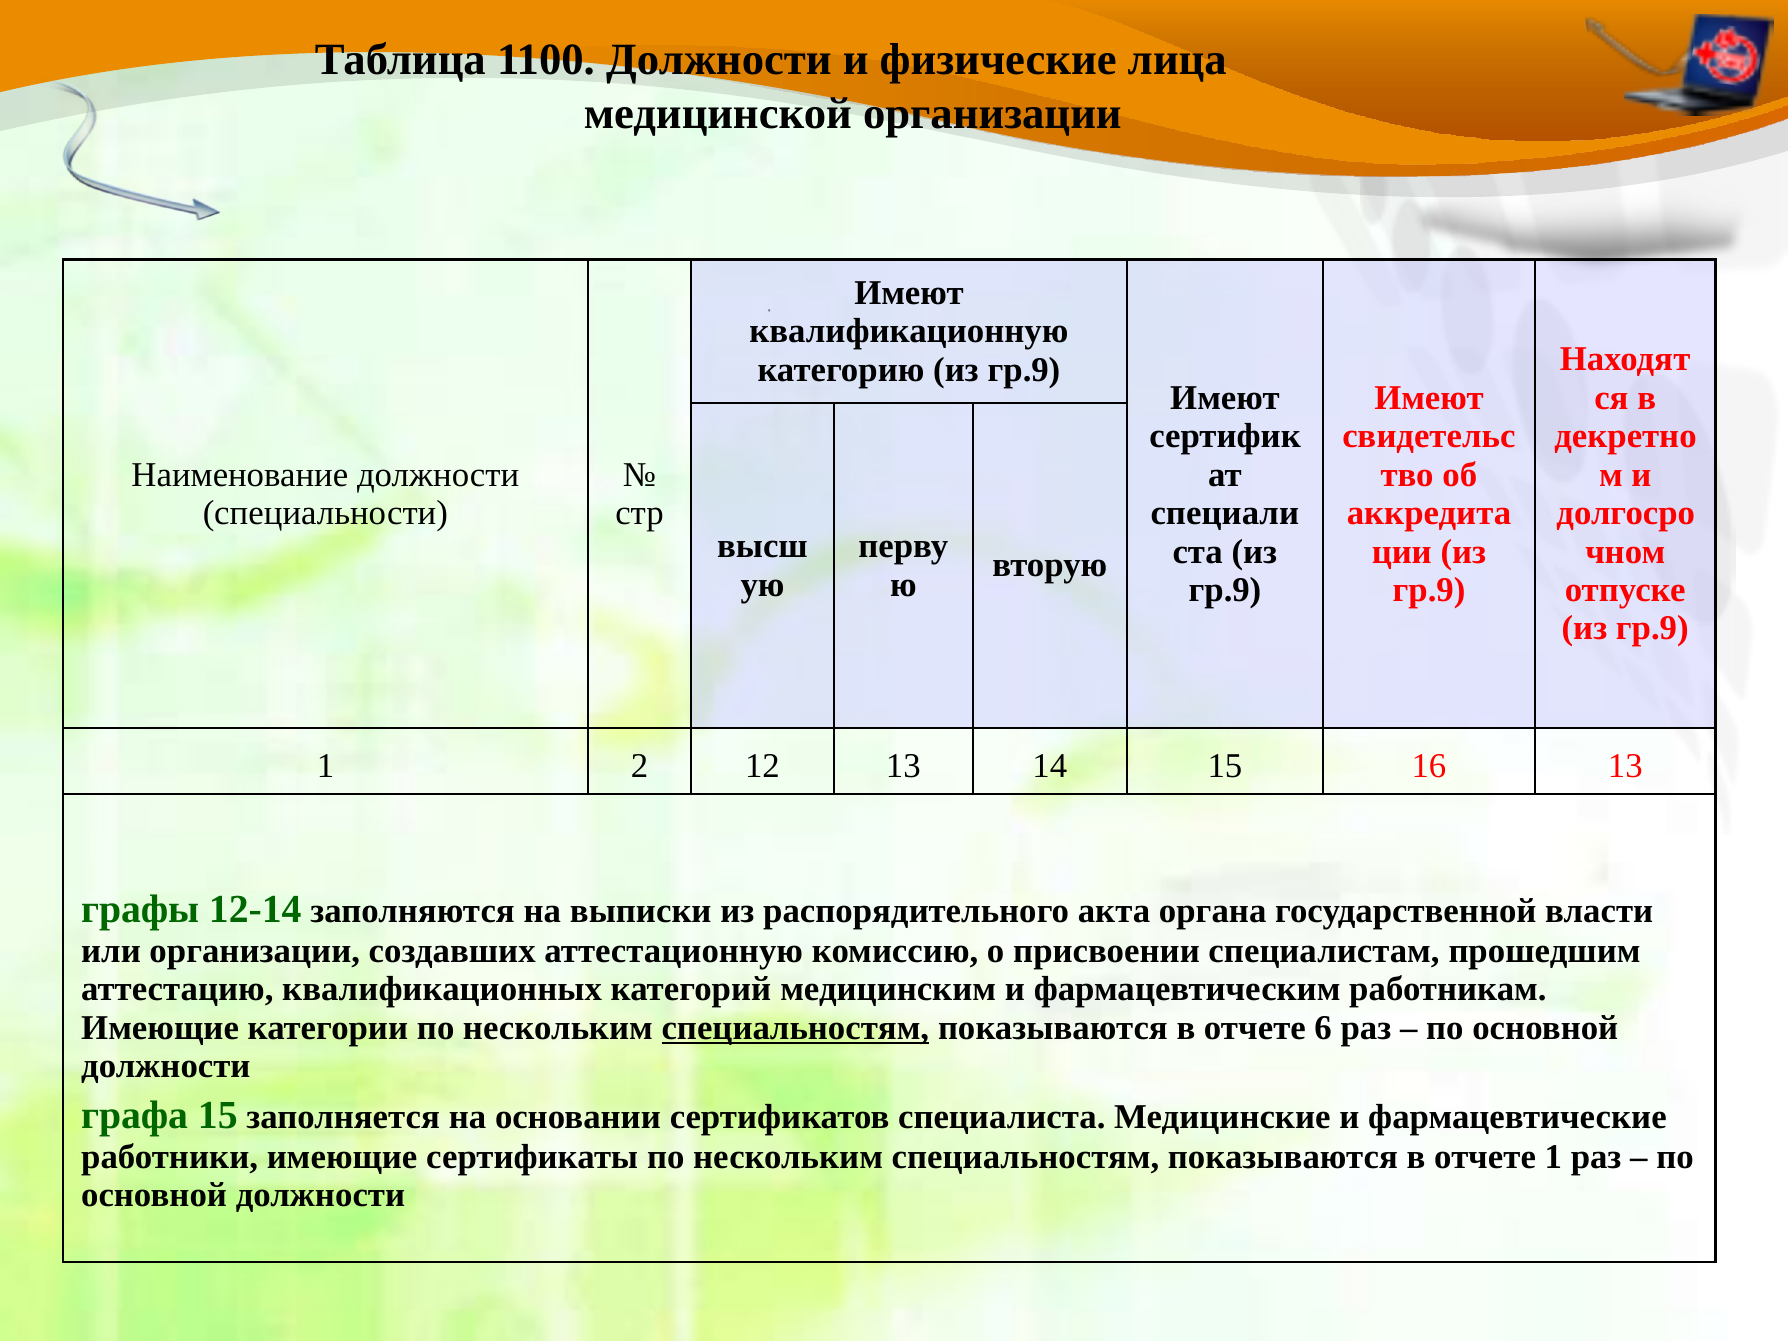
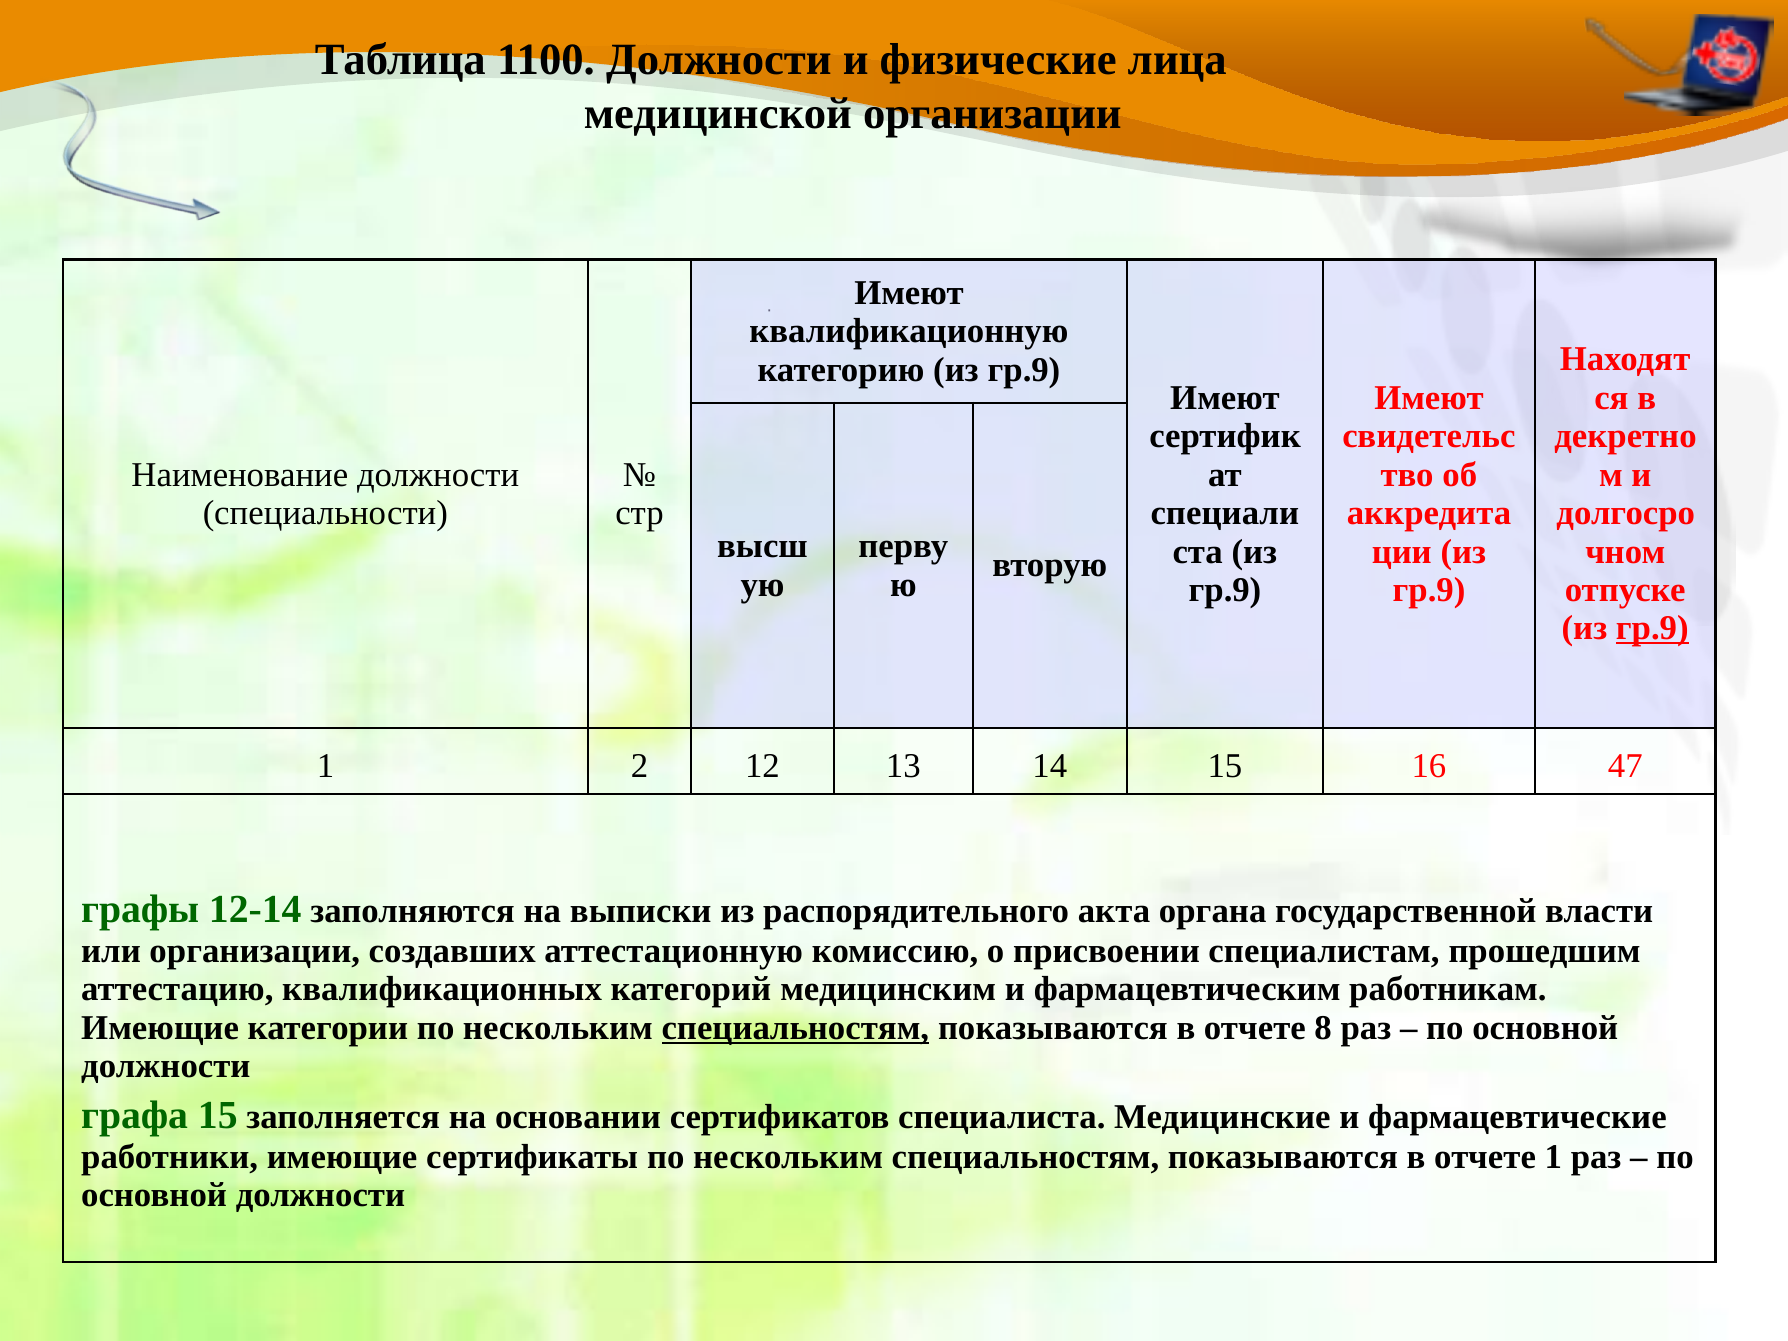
гр.9 at (1652, 628) underline: none -> present
16 13: 13 -> 47
6: 6 -> 8
